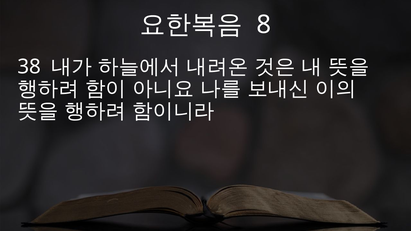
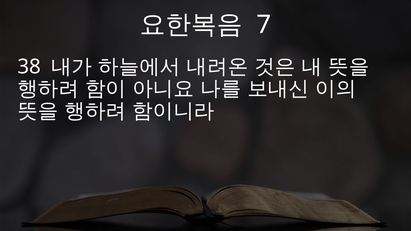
8: 8 -> 7
